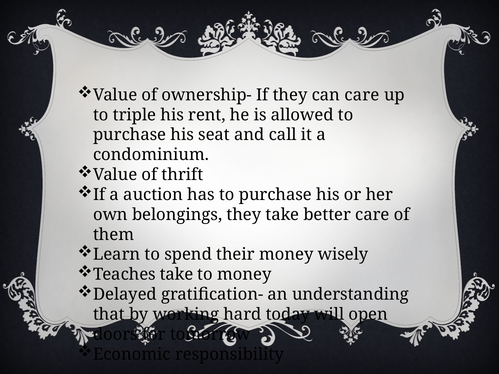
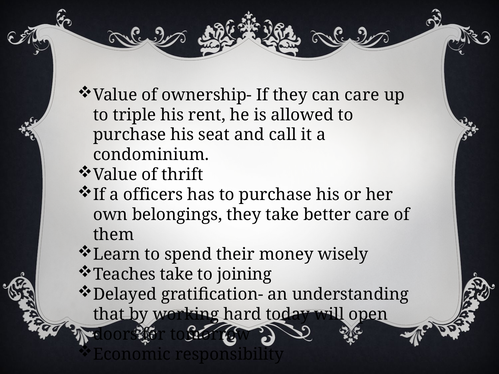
auction: auction -> officers
to money: money -> joining
